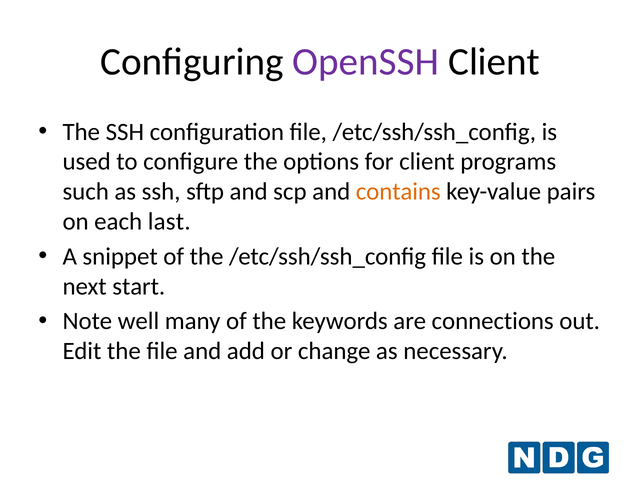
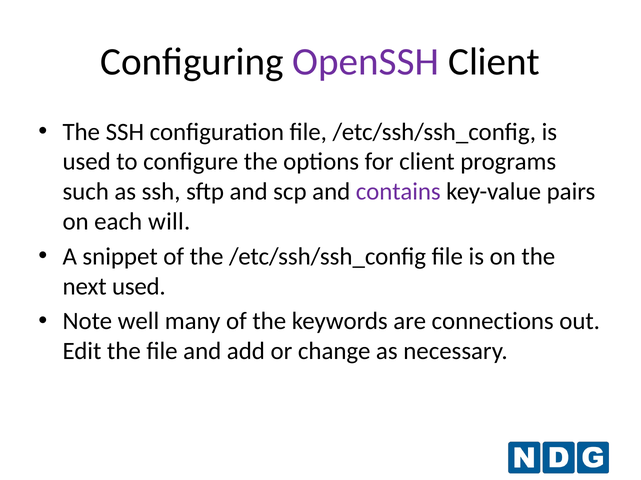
contains colour: orange -> purple
last: last -> will
next start: start -> used
